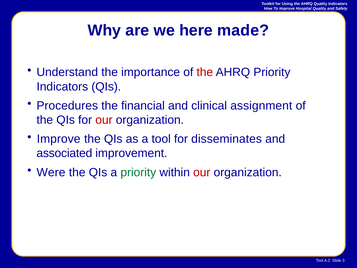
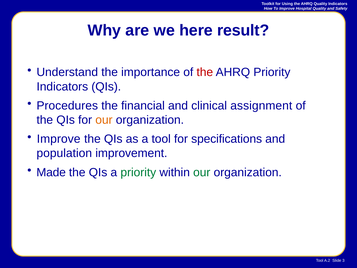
made: made -> result
our at (104, 120) colour: red -> orange
disseminates: disseminates -> specifications
associated: associated -> population
Were: Were -> Made
our at (202, 172) colour: red -> green
